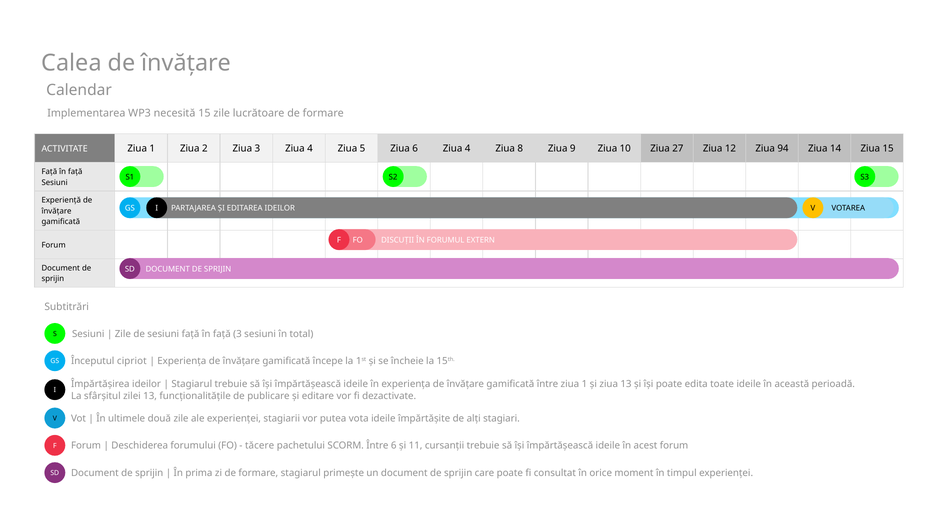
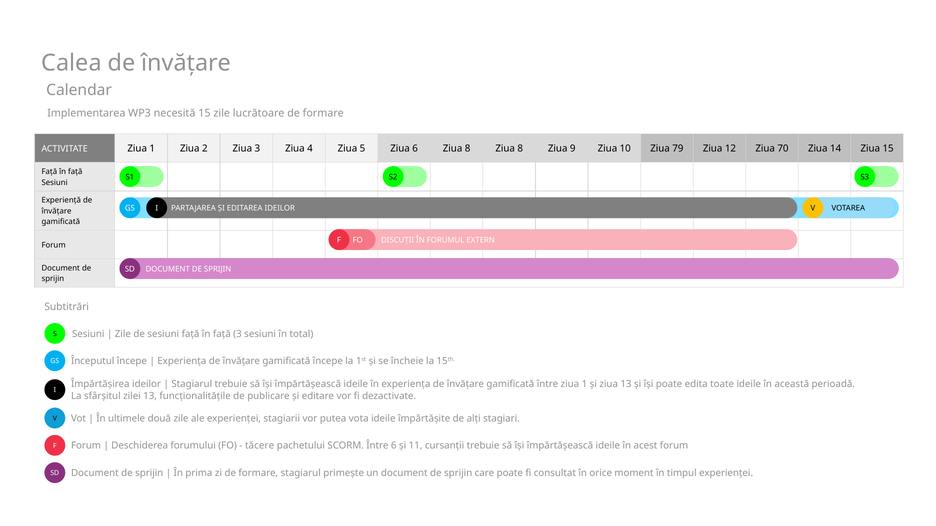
6 Ziua 4: 4 -> 8
27: 27 -> 79
94: 94 -> 70
Începutul cipriot: cipriot -> începe
